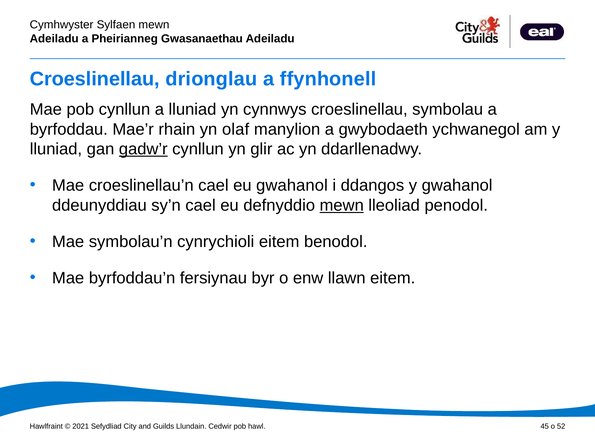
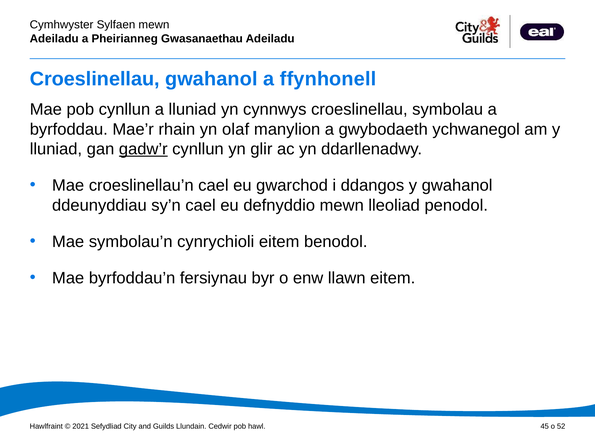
Croeslinellau drionglau: drionglau -> gwahanol
eu gwahanol: gwahanol -> gwarchod
mewn at (342, 205) underline: present -> none
